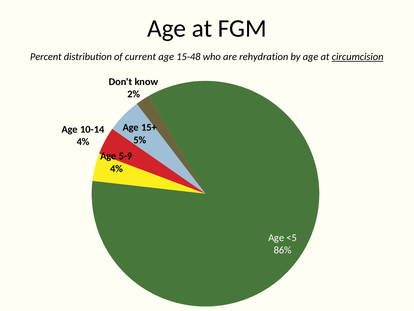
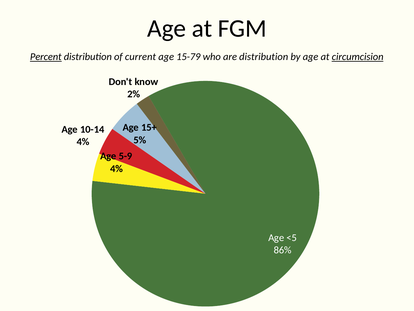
Percent underline: none -> present
15-48: 15-48 -> 15-79
are rehydration: rehydration -> distribution
